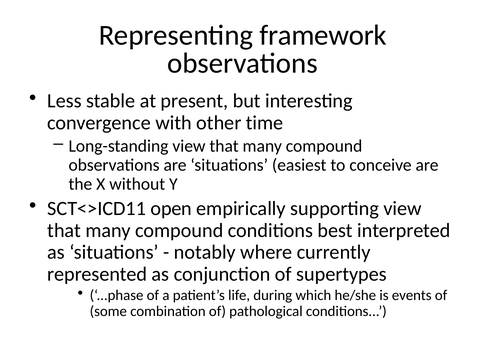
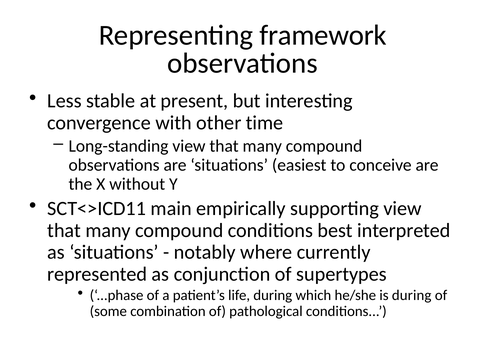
open: open -> main
is events: events -> during
